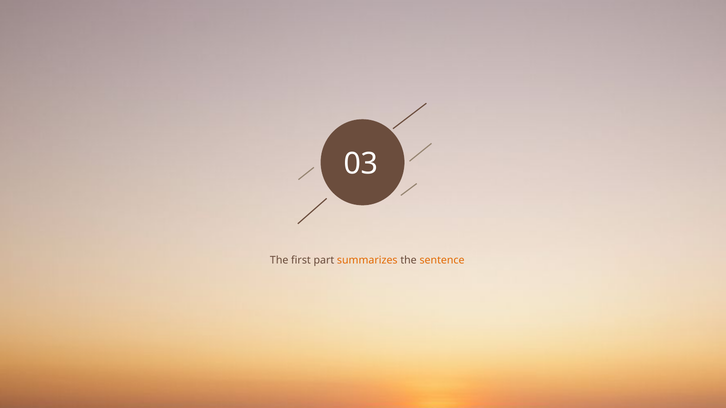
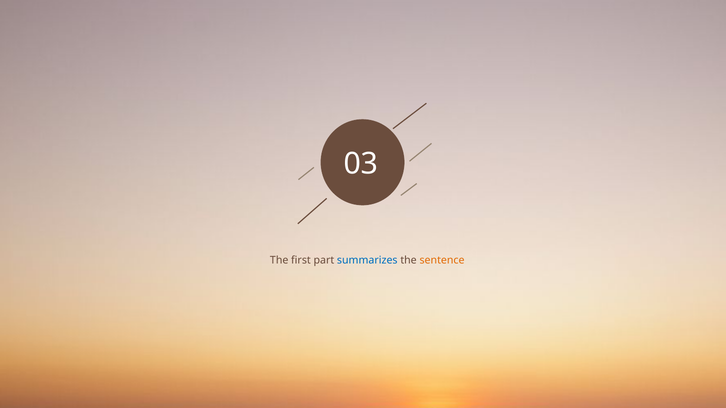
summarizes colour: orange -> blue
